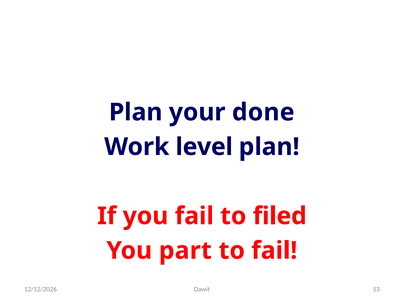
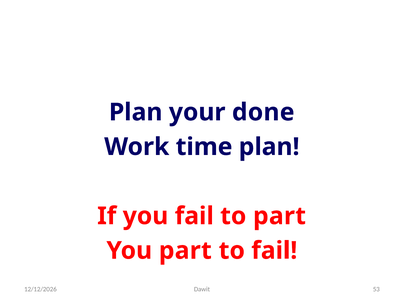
level: level -> time
to filed: filed -> part
